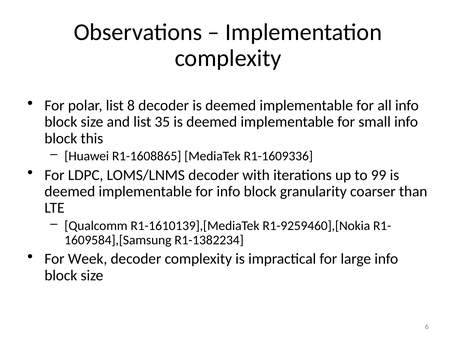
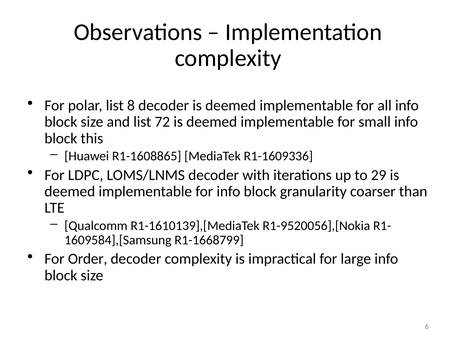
35: 35 -> 72
99: 99 -> 29
R1-9259460],[Nokia: R1-9259460],[Nokia -> R1-9520056],[Nokia
R1-1382234: R1-1382234 -> R1-1668799
Week: Week -> Order
